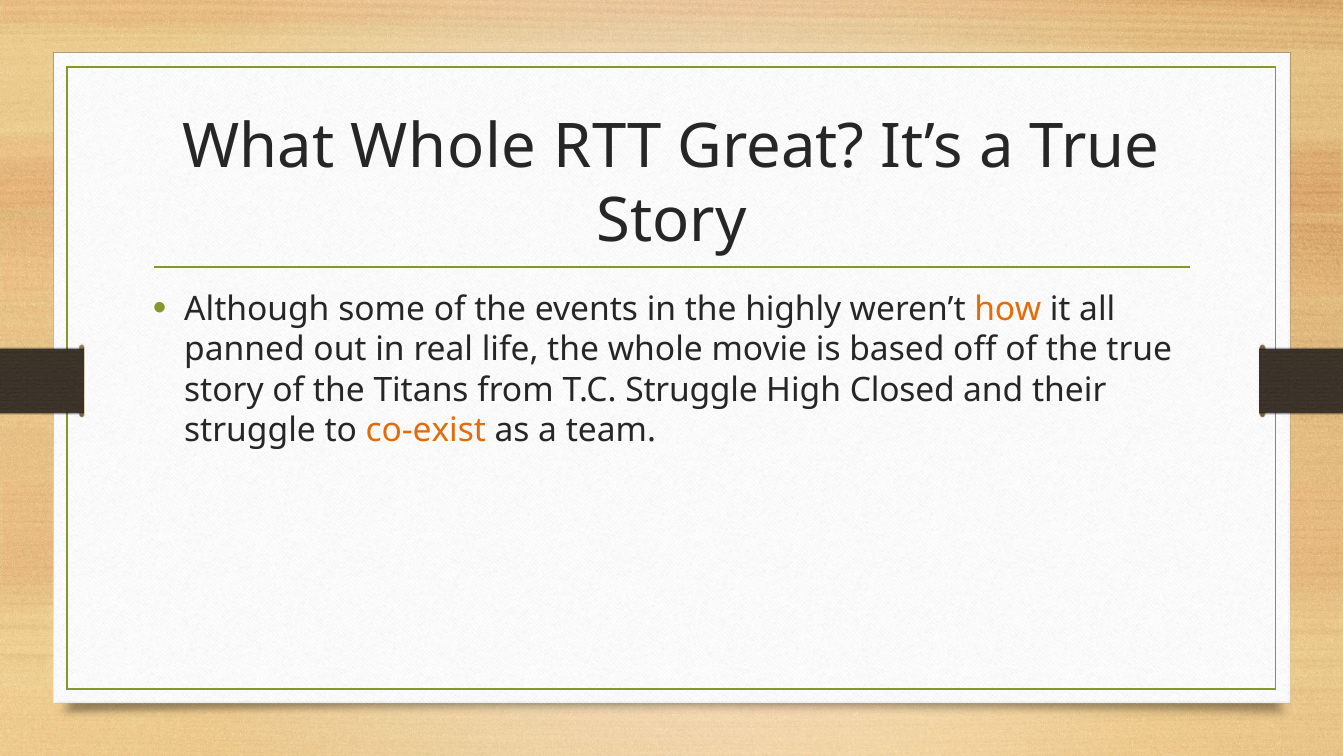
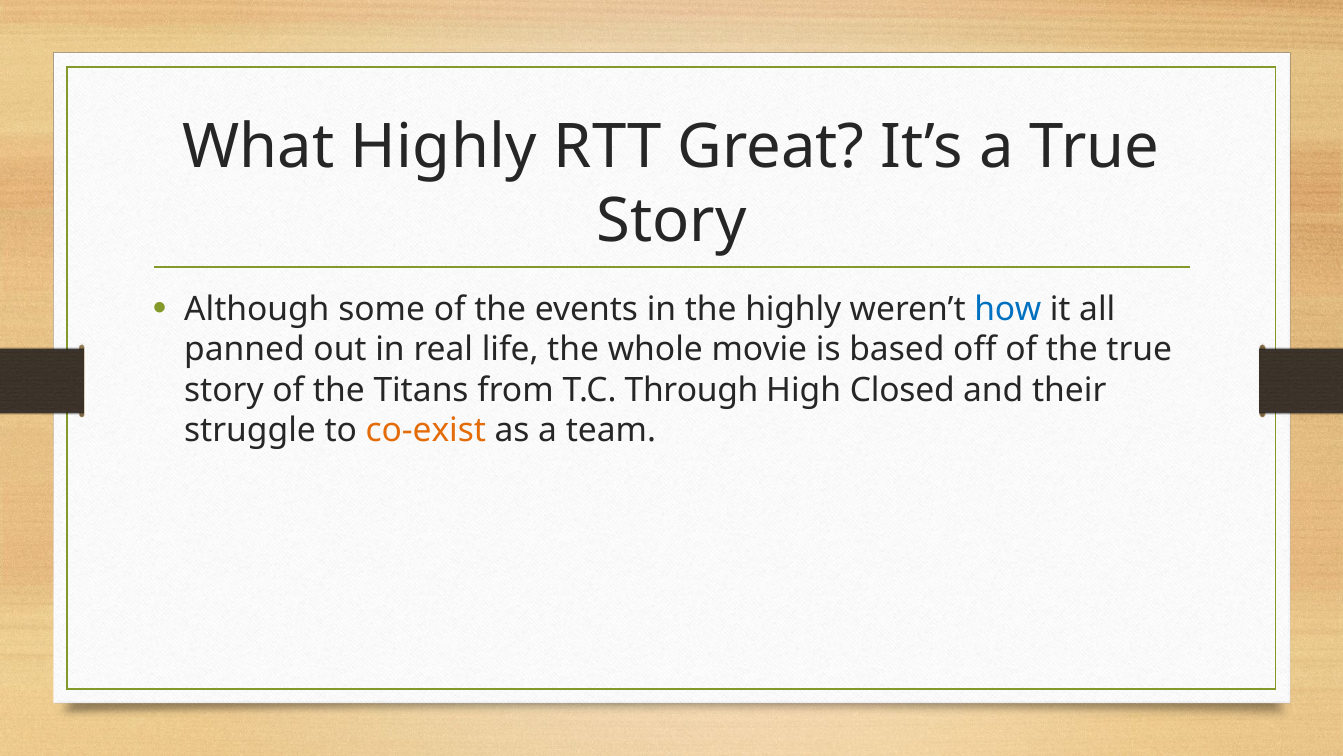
What Whole: Whole -> Highly
how colour: orange -> blue
T.C Struggle: Struggle -> Through
